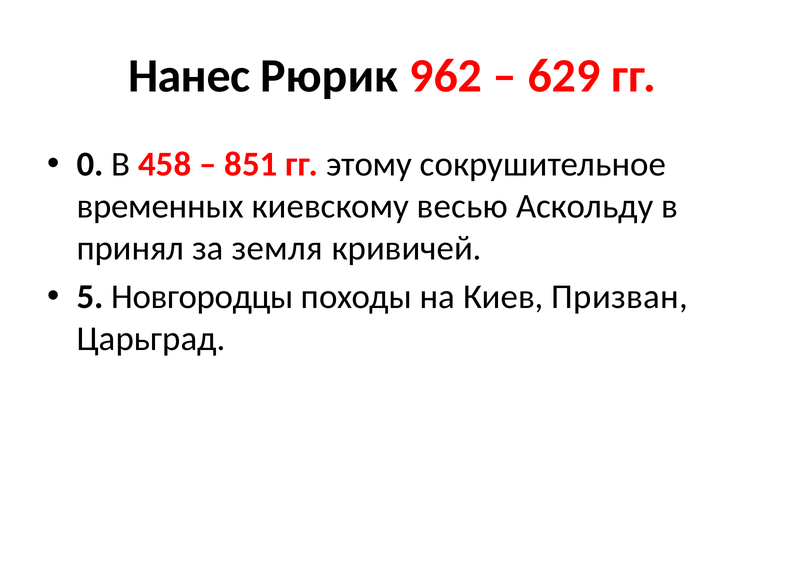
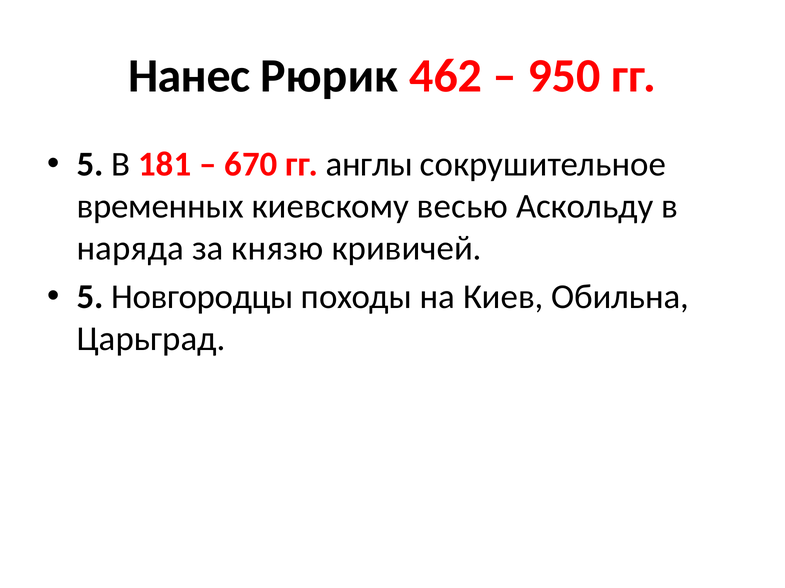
962: 962 -> 462
629: 629 -> 950
0 at (90, 165): 0 -> 5
458: 458 -> 181
851: 851 -> 670
этому: этому -> англы
принял: принял -> наряда
земля: земля -> князю
Призван: Призван -> Обильна
